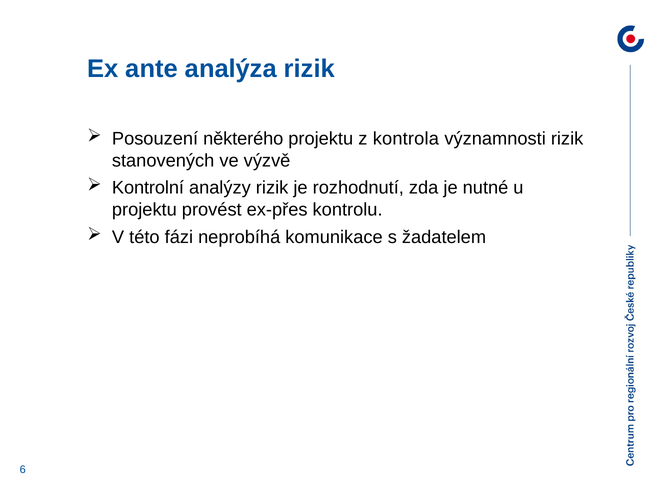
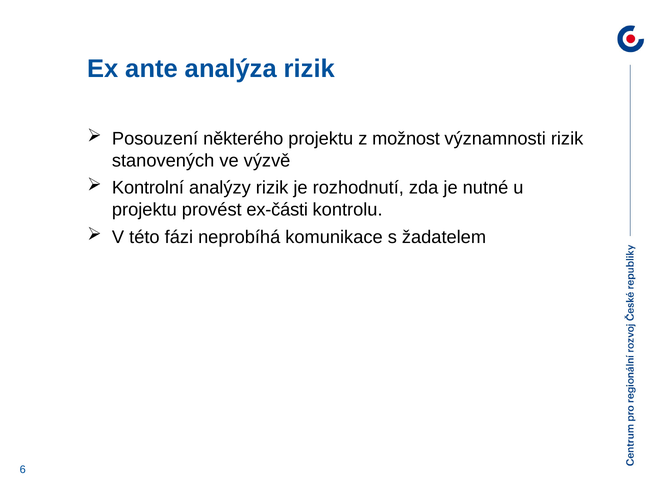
kontrola: kontrola -> možnost
ex-přes: ex-přes -> ex-části
